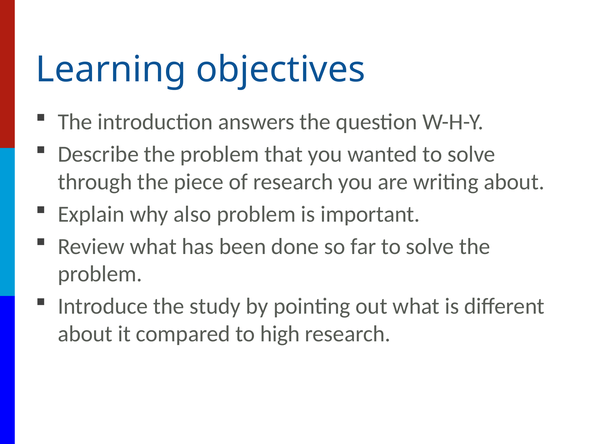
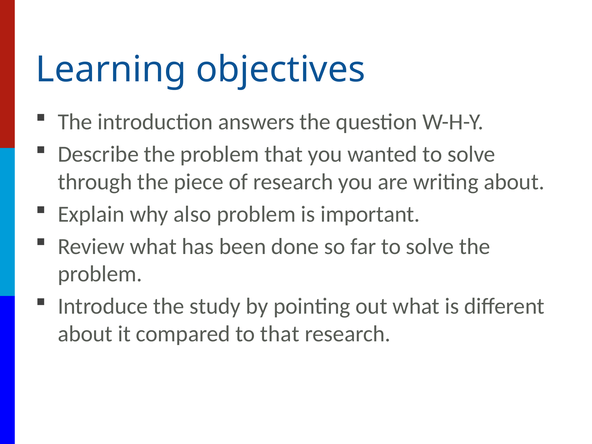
to high: high -> that
